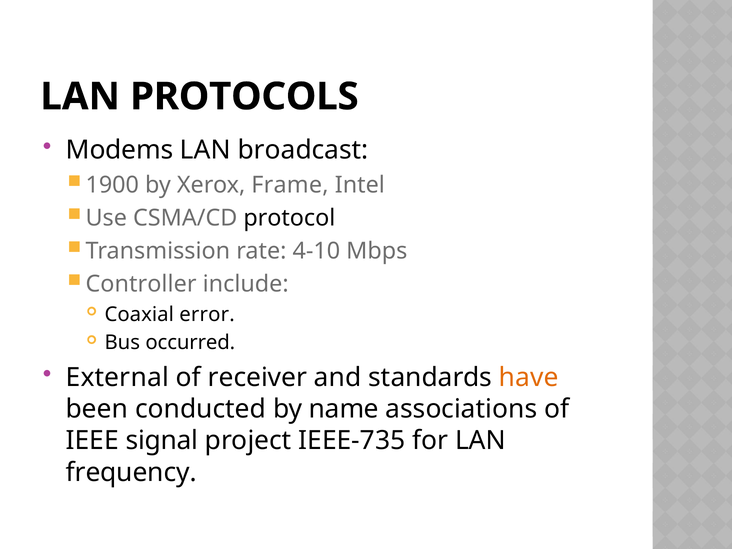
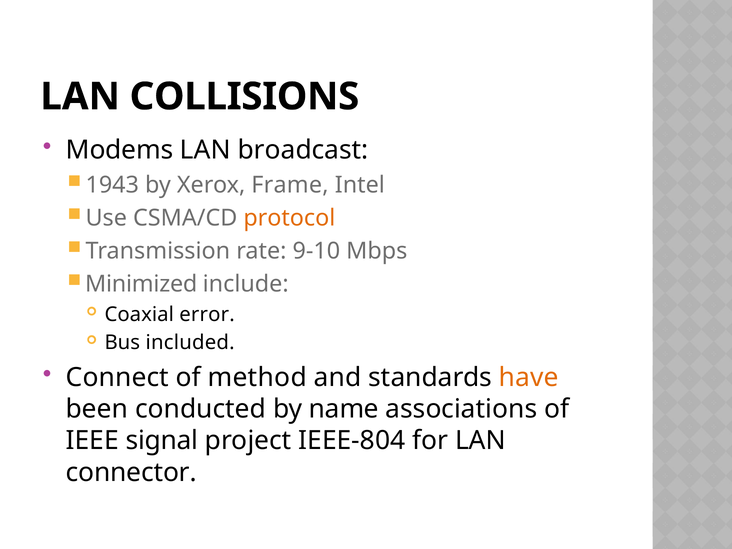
PROTOCOLS: PROTOCOLS -> COLLISIONS
1900: 1900 -> 1943
protocol colour: black -> orange
4-10: 4-10 -> 9-10
Controller: Controller -> Minimized
occurred: occurred -> included
External: External -> Connect
receiver: receiver -> method
IEEE-735: IEEE-735 -> IEEE-804
frequency: frequency -> connector
